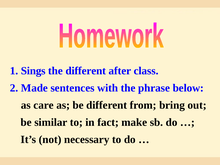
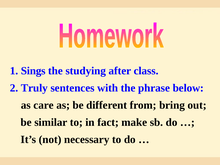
the different: different -> studying
Made: Made -> Truly
